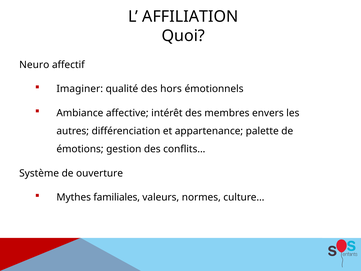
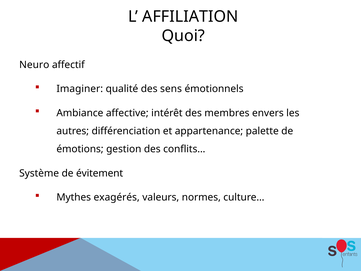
hors: hors -> sens
ouverture: ouverture -> évitement
familiales: familiales -> exagérés
